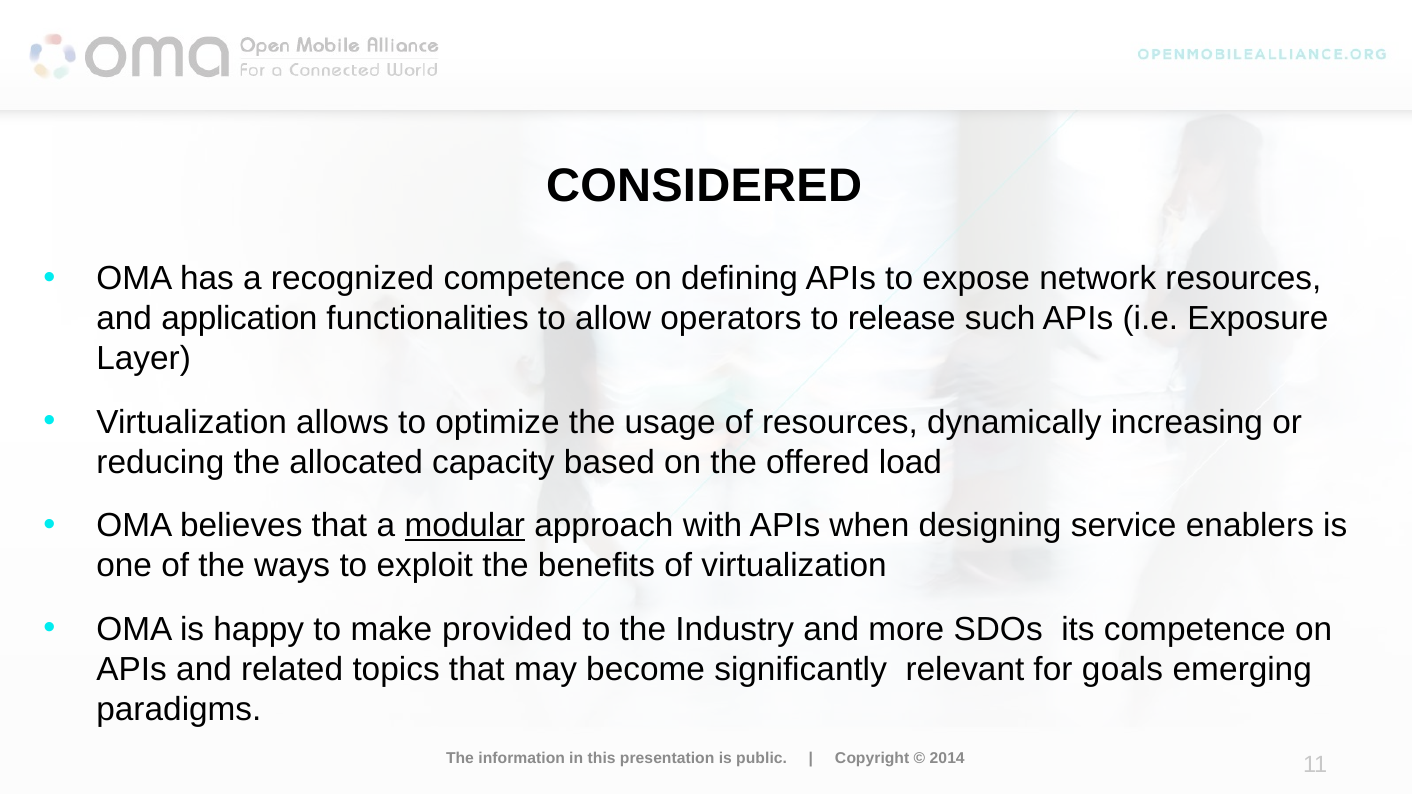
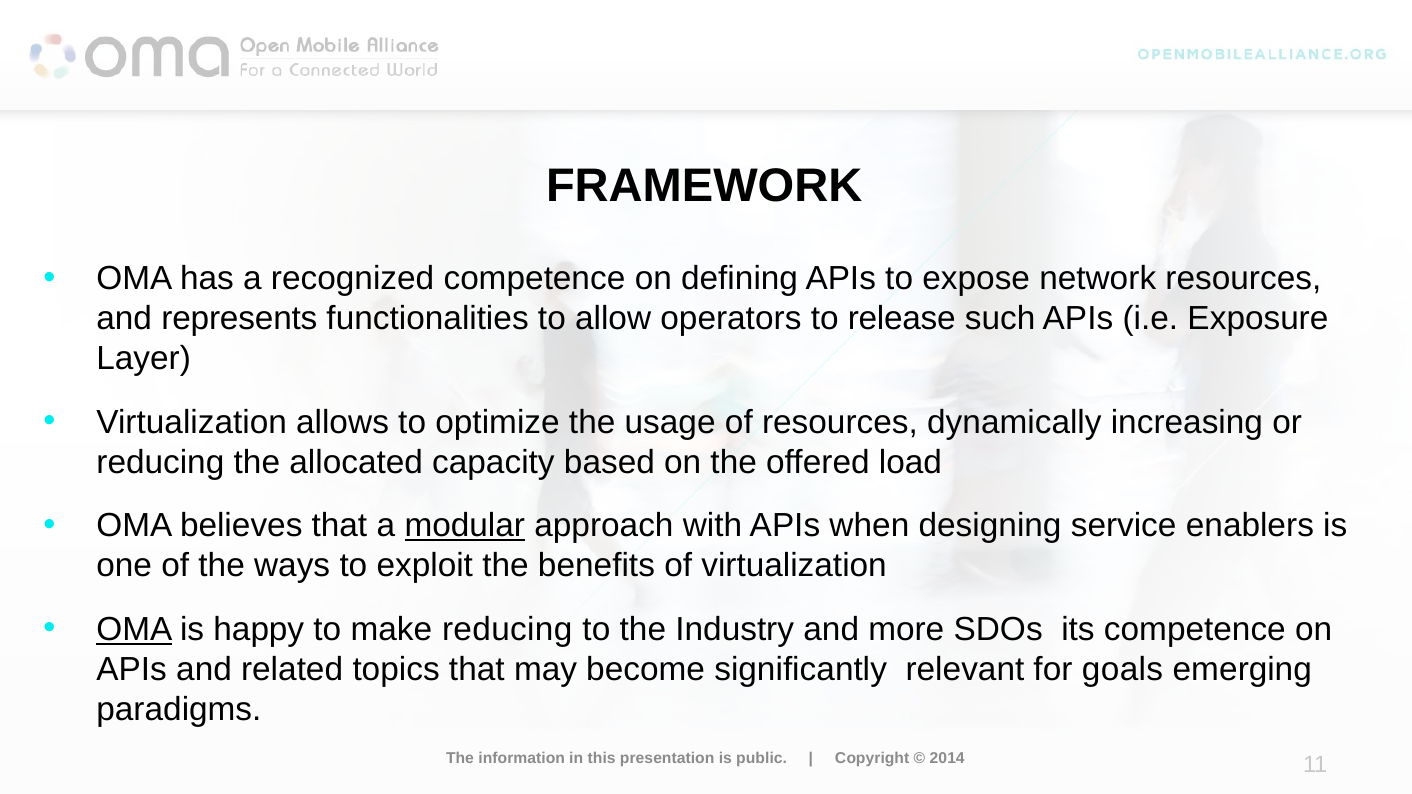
CONSIDERED: CONSIDERED -> FRAMEWORK
application: application -> represents
OMA at (134, 630) underline: none -> present
make provided: provided -> reducing
